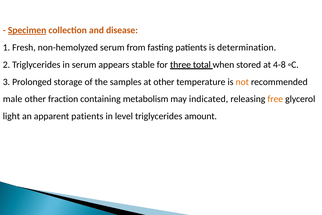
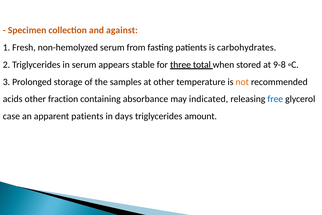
Specimen underline: present -> none
disease: disease -> against
determination: determination -> carbohydrates
4-8: 4-8 -> 9-8
male: male -> acids
metabolism: metabolism -> absorbance
free colour: orange -> blue
light: light -> case
level: level -> days
